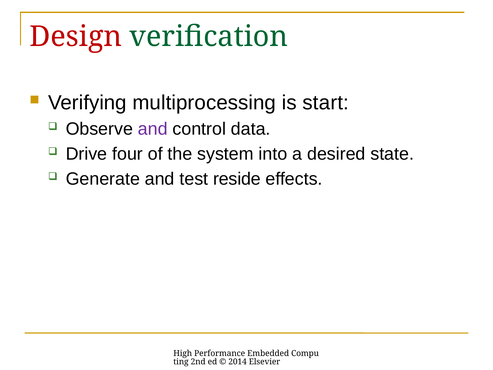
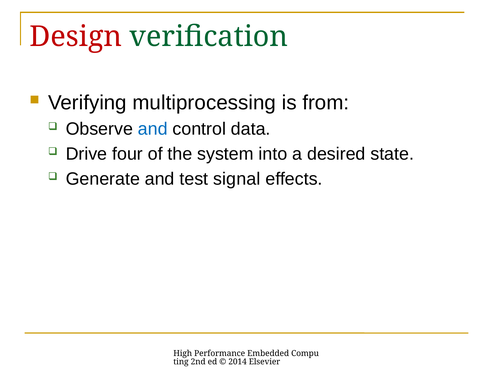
start: start -> from
and at (153, 129) colour: purple -> blue
reside: reside -> signal
